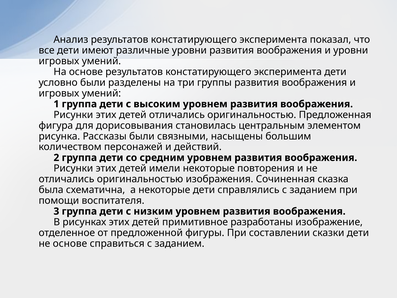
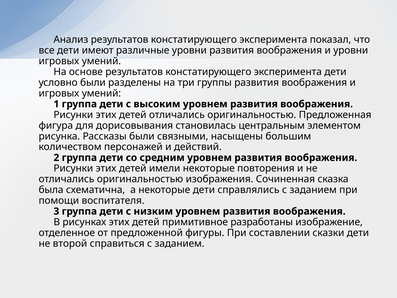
не основе: основе -> второй
